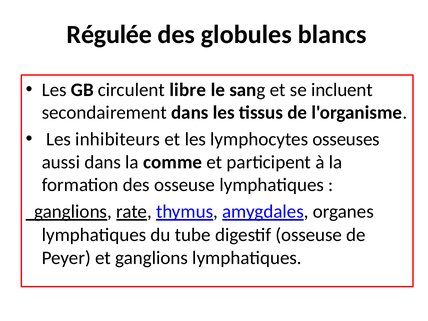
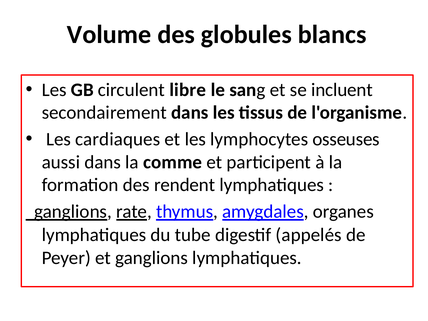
Régulée: Régulée -> Volume
inhibiteurs: inhibiteurs -> cardiaques
des osseuse: osseuse -> rendent
digestif osseuse: osseuse -> appelés
